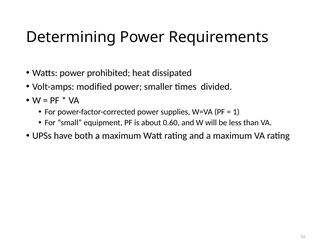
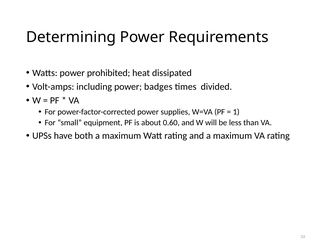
modified: modified -> including
smaller: smaller -> badges
